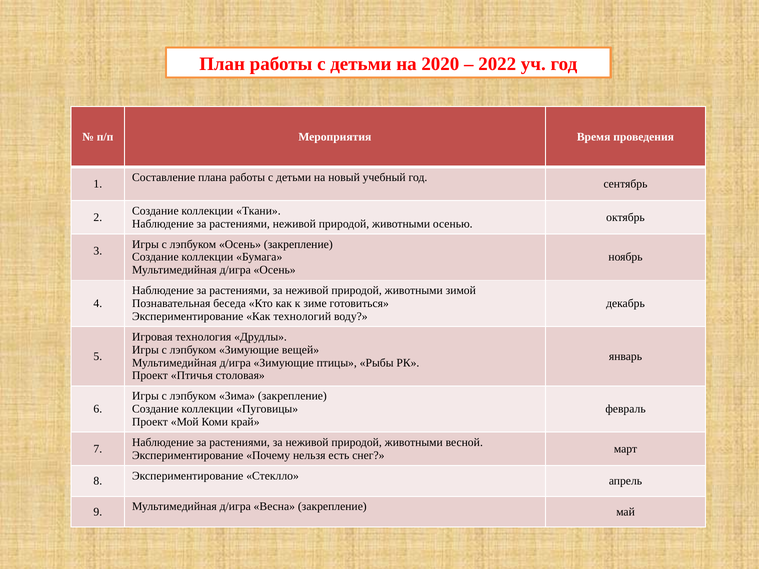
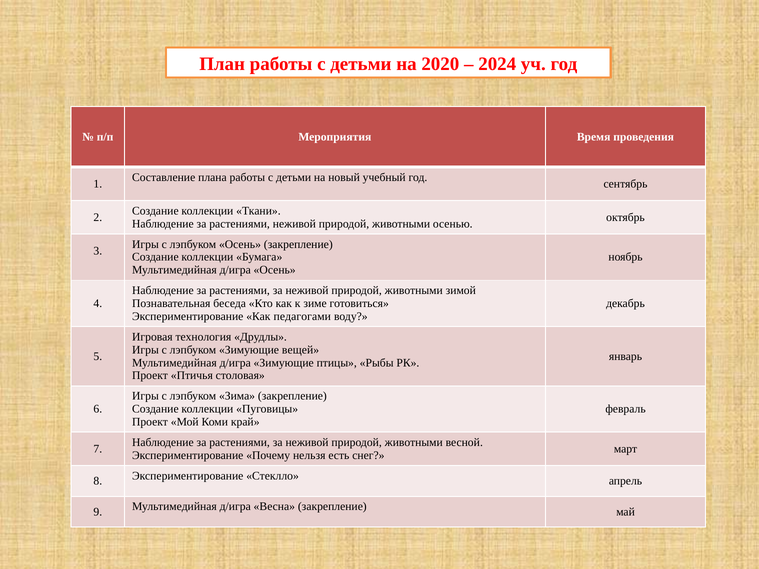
2022: 2022 -> 2024
технологий: технологий -> педагогами
